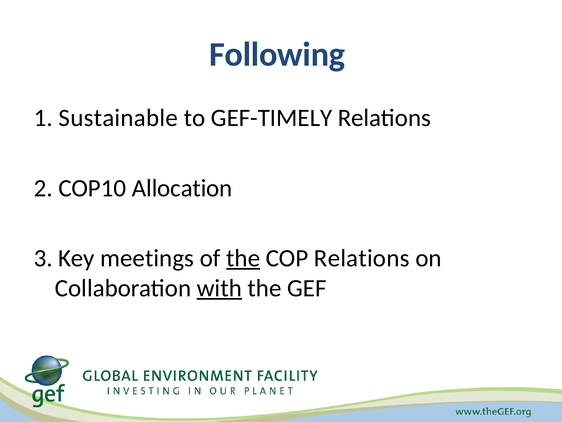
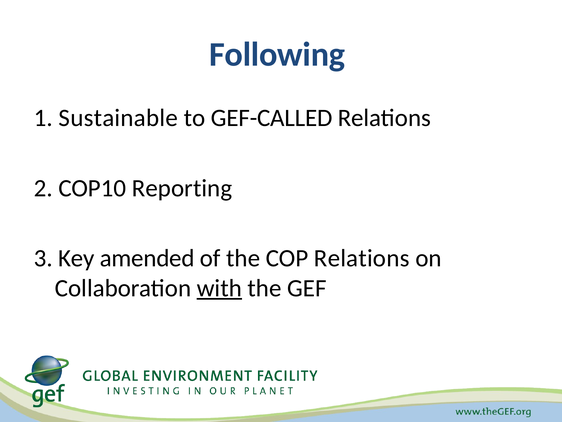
GEF-TIMELY: GEF-TIMELY -> GEF-CALLED
Allocation: Allocation -> Reporting
meetings: meetings -> amended
the at (243, 258) underline: present -> none
